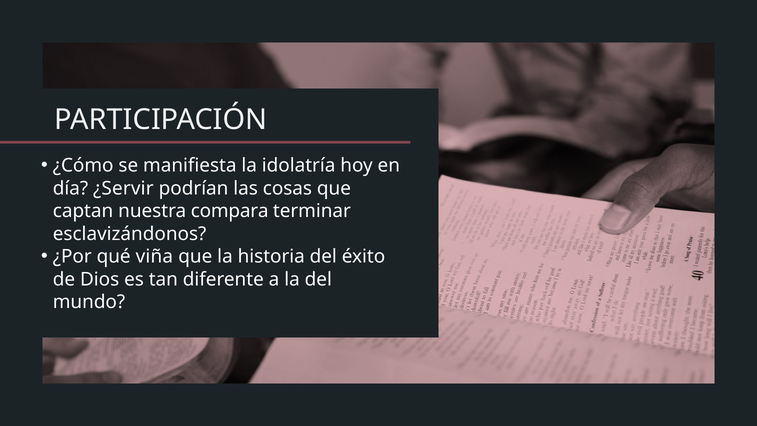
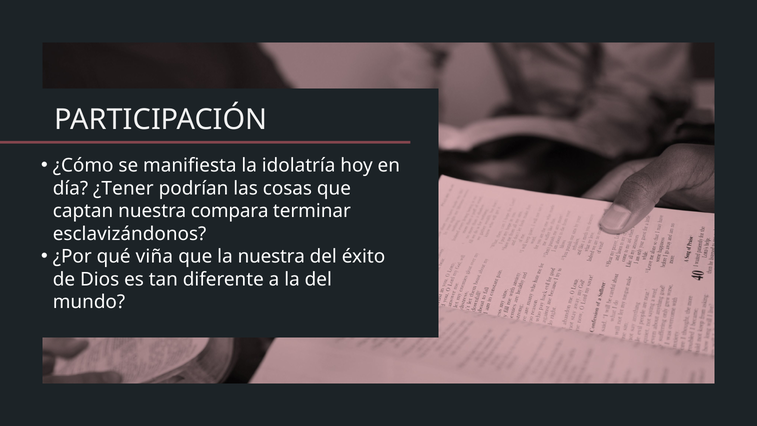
¿Servir: ¿Servir -> ¿Tener
la historia: historia -> nuestra
